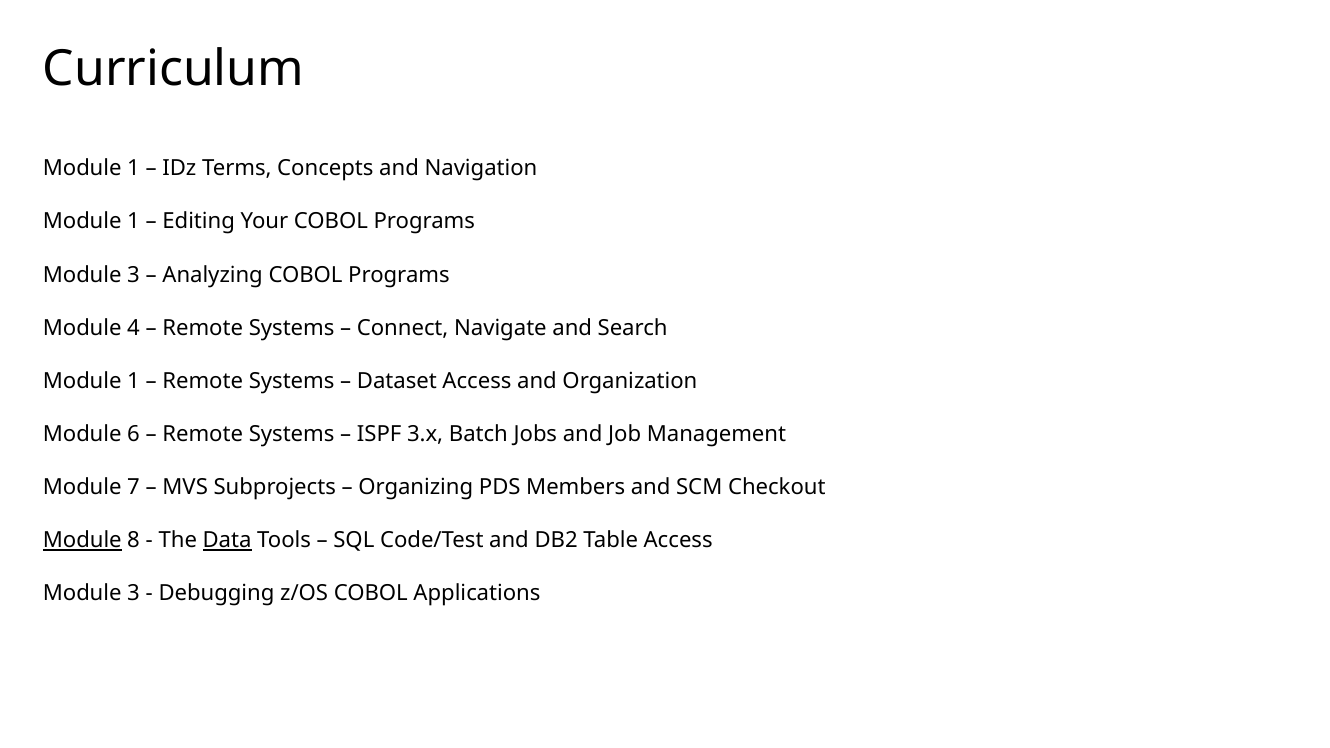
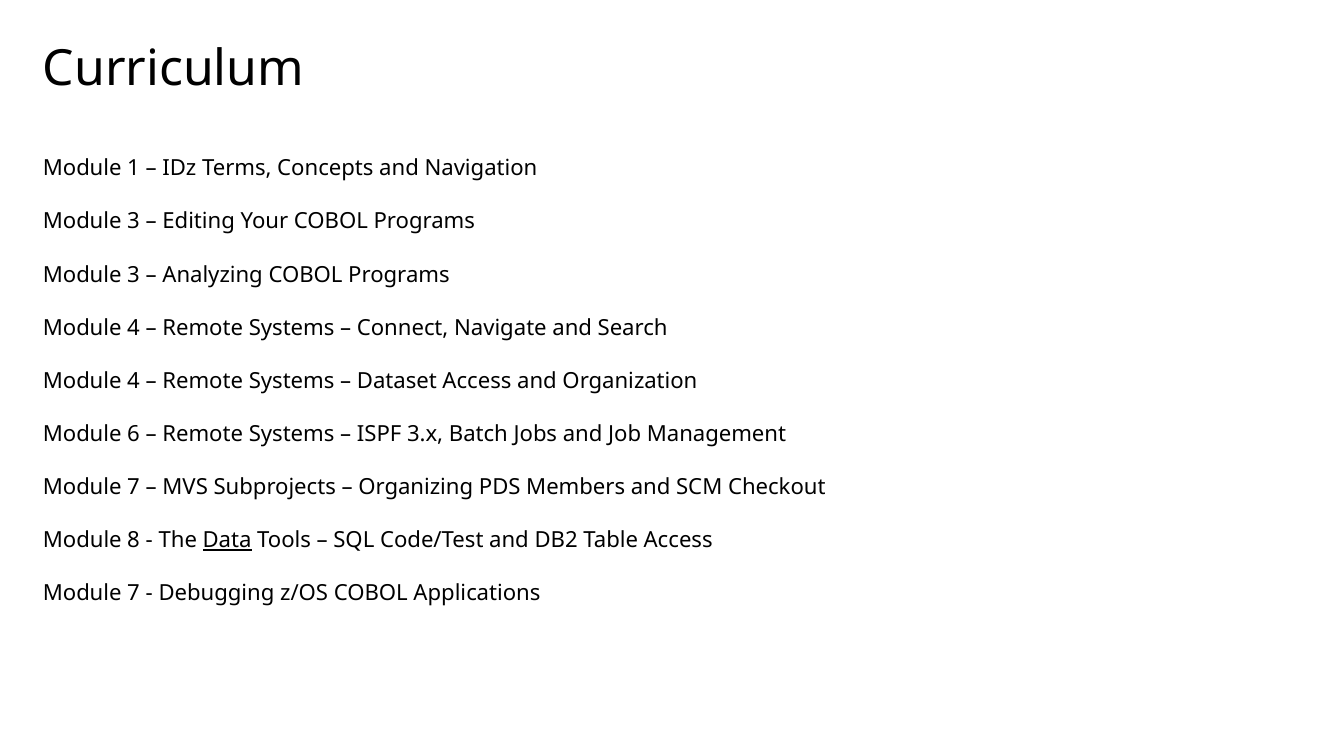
1 at (134, 222): 1 -> 3
1 at (134, 381): 1 -> 4
Module at (82, 541) underline: present -> none
3 at (134, 594): 3 -> 7
